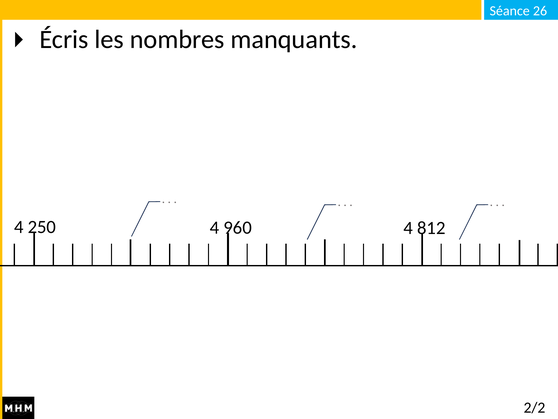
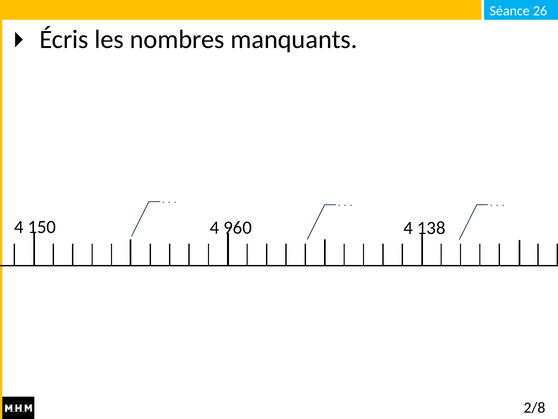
250: 250 -> 150
812: 812 -> 138
2/2: 2/2 -> 2/8
